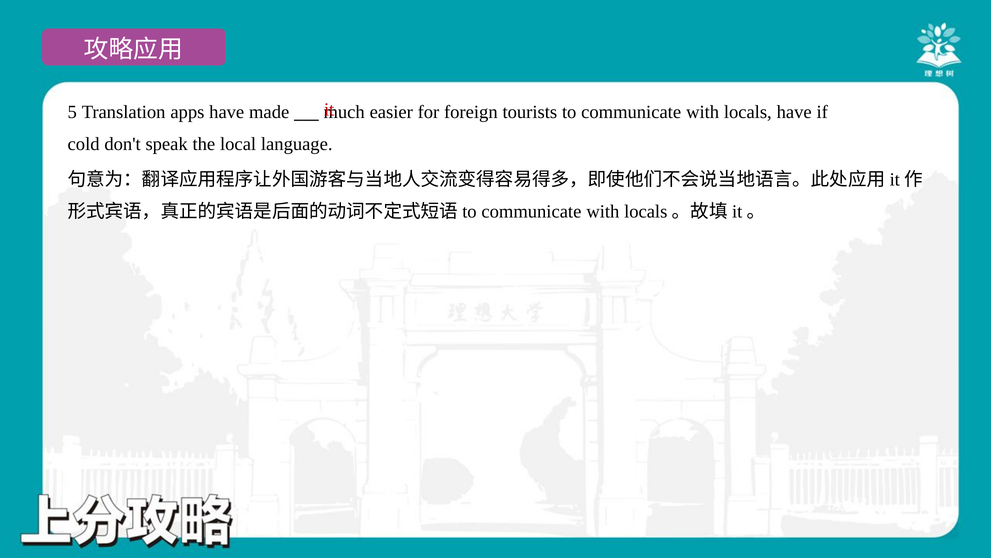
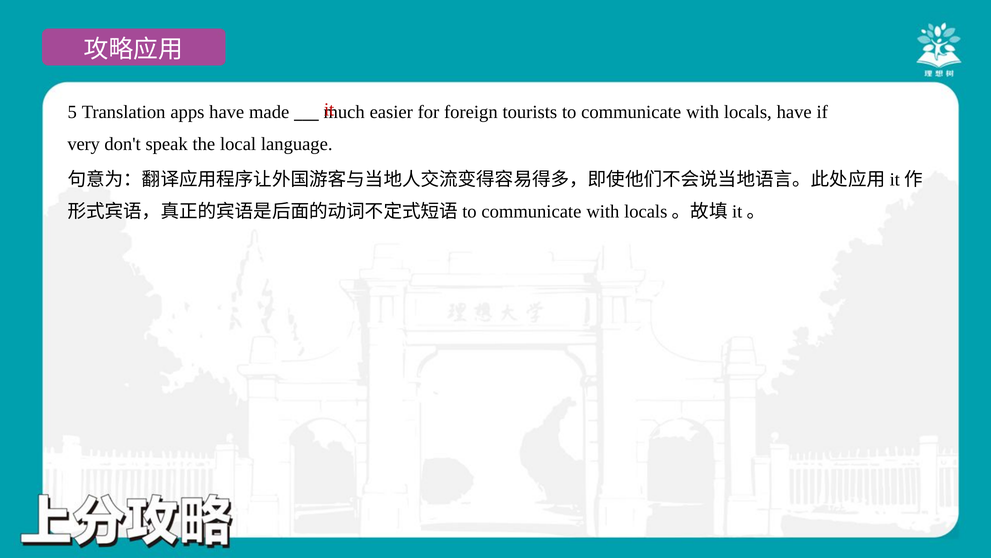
cold: cold -> very
